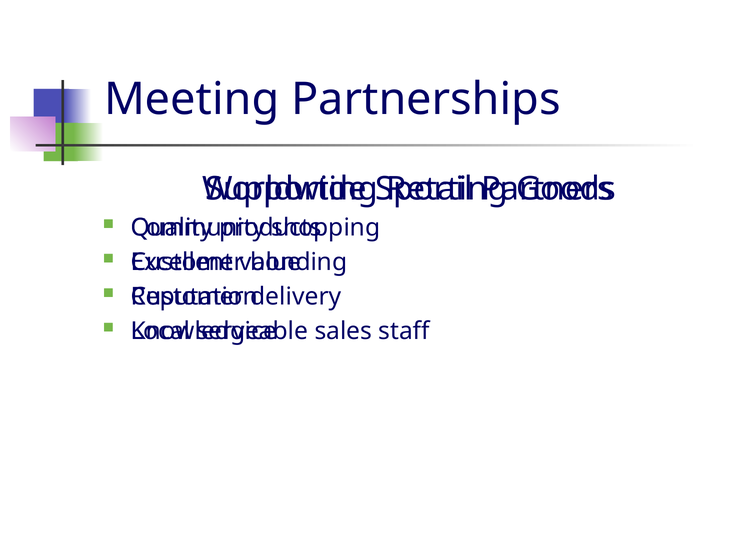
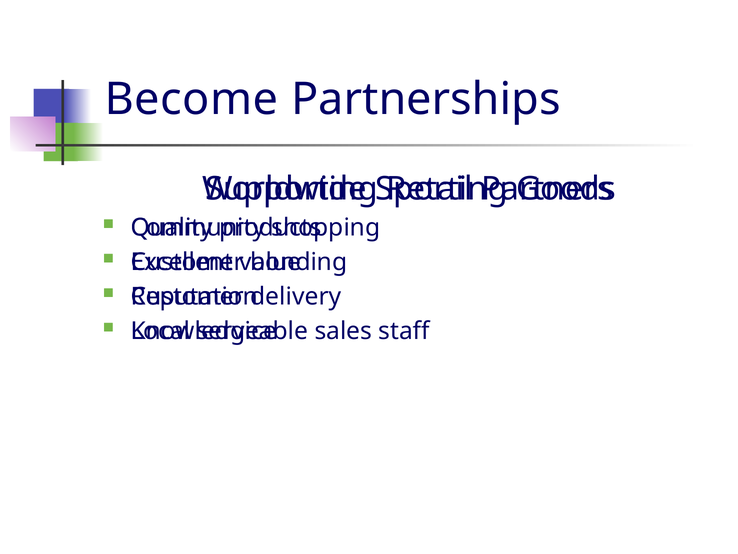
Meeting: Meeting -> Become
